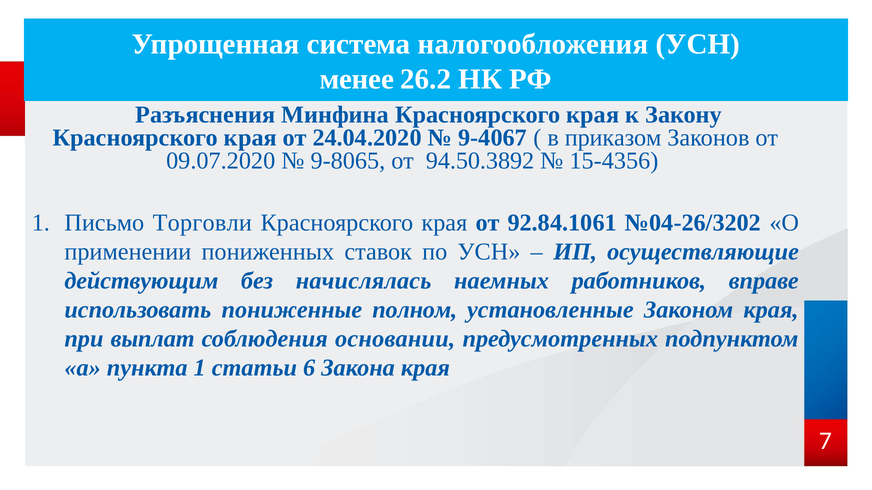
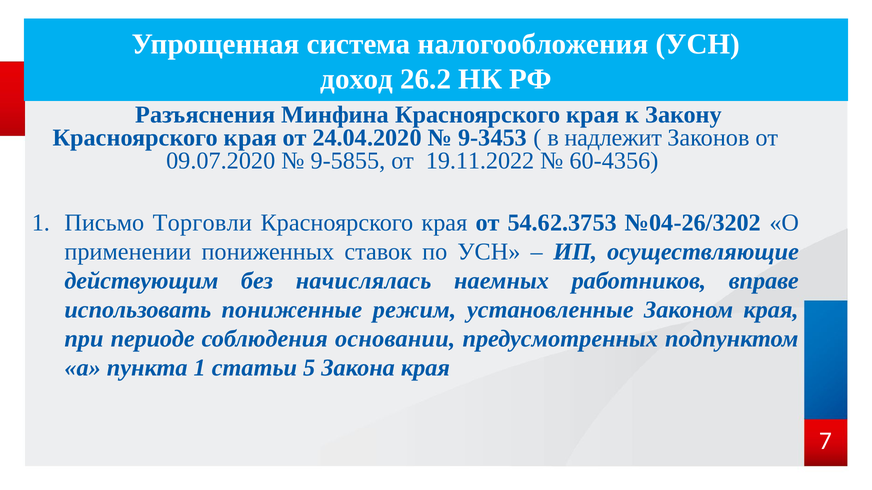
менее: менее -> доход
9-4067: 9-4067 -> 9-3453
приказом: приказом -> надлежит
9-8065: 9-8065 -> 9-5855
94.50.3892: 94.50.3892 -> 19.11.2022
15-4356: 15-4356 -> 60-4356
92.84.1061: 92.84.1061 -> 54.62.3753
полном: полном -> режим
выплат: выплат -> периоде
6: 6 -> 5
